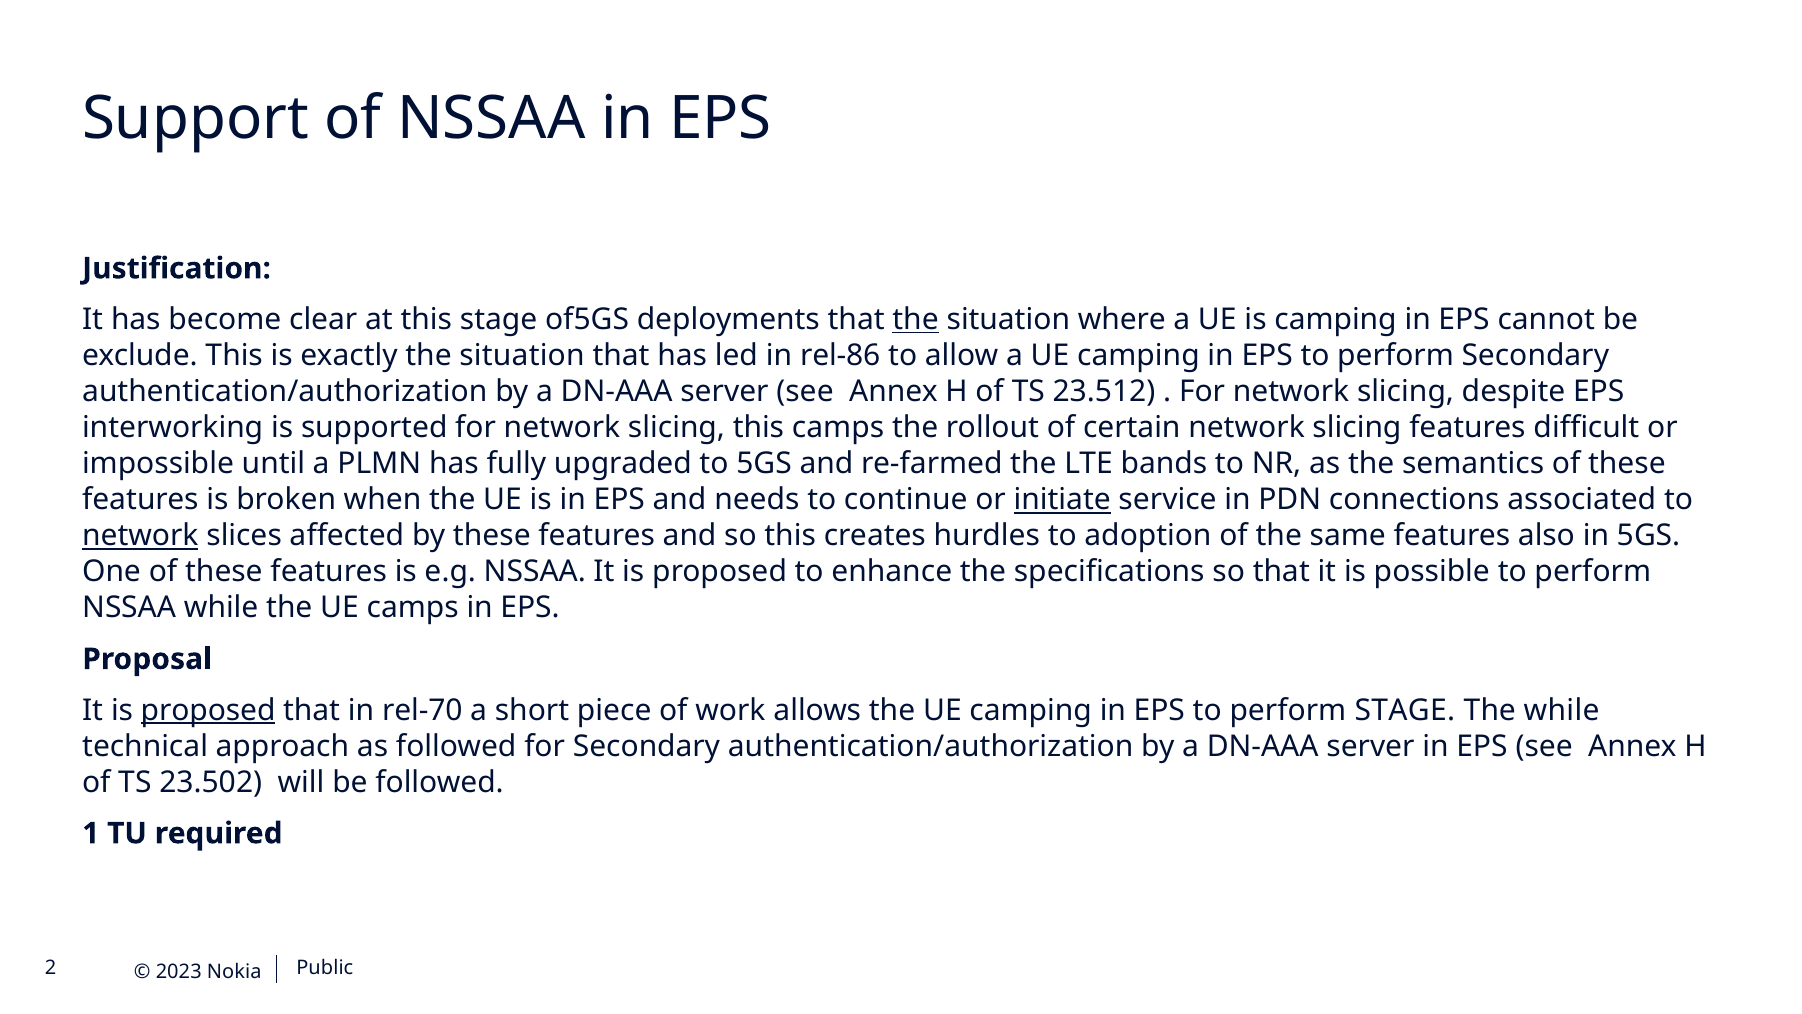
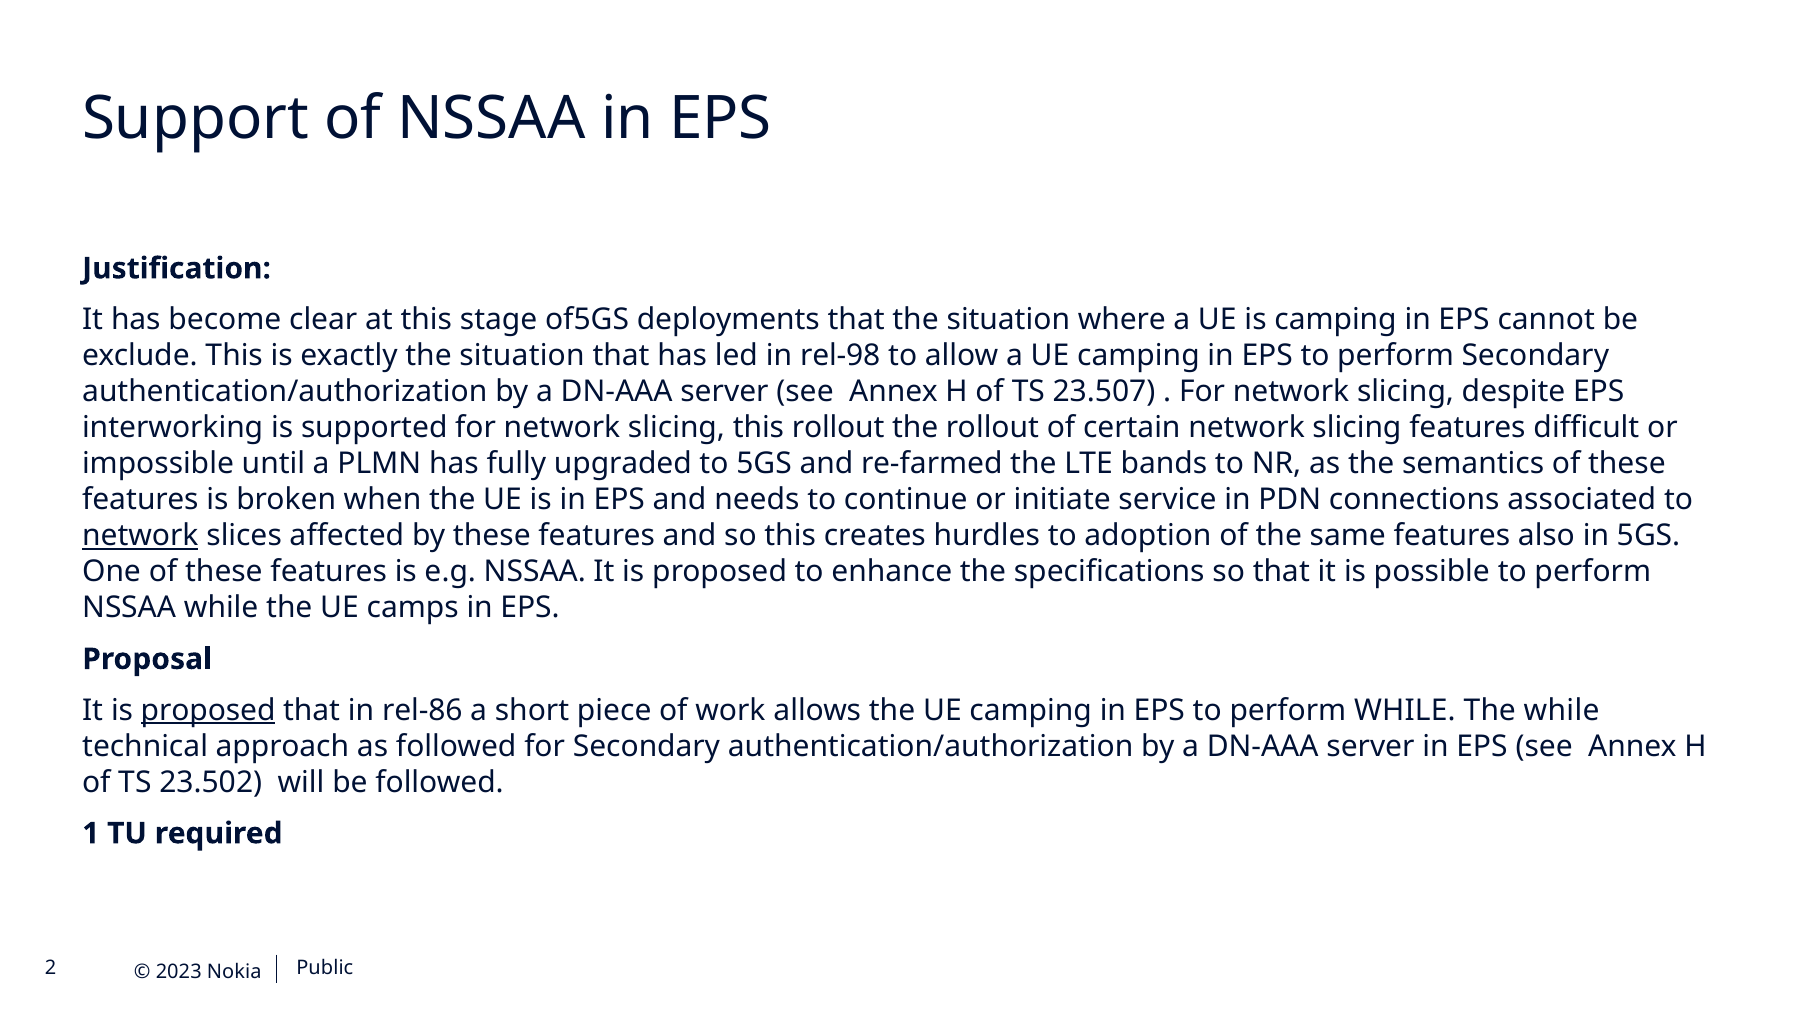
the at (916, 319) underline: present -> none
rel-86: rel-86 -> rel-98
23.512: 23.512 -> 23.507
this camps: camps -> rollout
initiate underline: present -> none
rel-70: rel-70 -> rel-86
perform STAGE: STAGE -> WHILE
